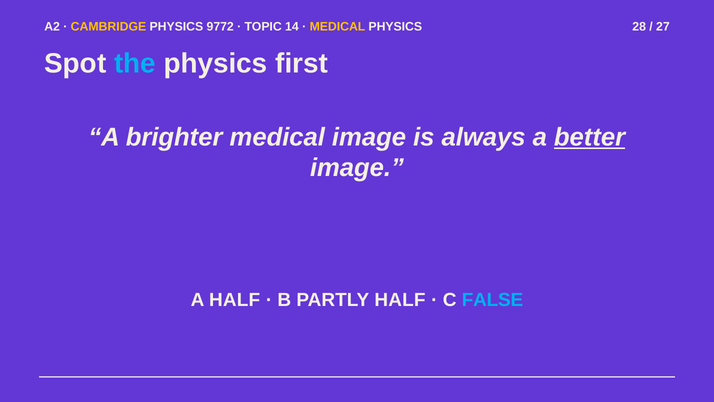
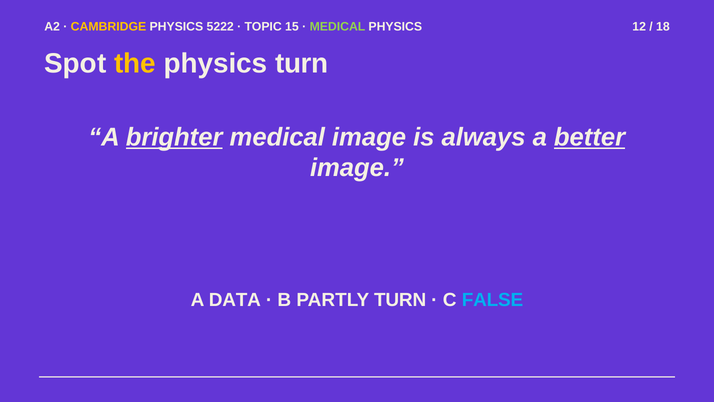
9772: 9772 -> 5222
14: 14 -> 15
MEDICAL at (337, 26) colour: yellow -> light green
28: 28 -> 12
27: 27 -> 18
the colour: light blue -> yellow
physics first: first -> turn
brighter underline: none -> present
A HALF: HALF -> DATA
PARTLY HALF: HALF -> TURN
